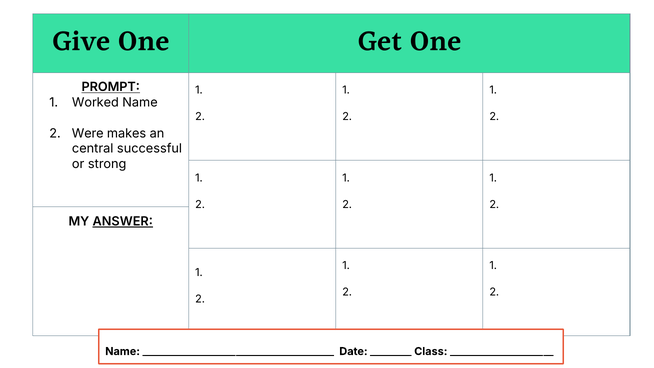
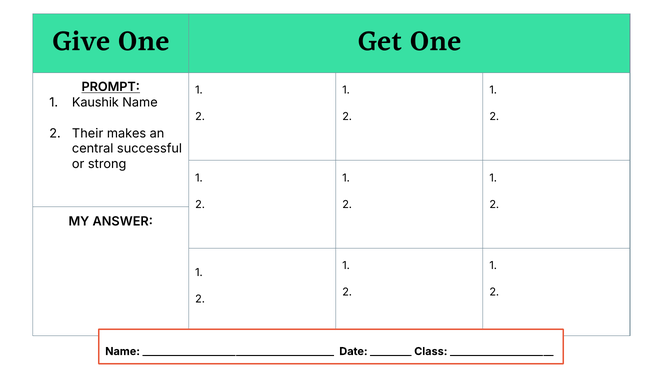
Worked: Worked -> Kaushik
Were: Were -> Their
ANSWER underline: present -> none
